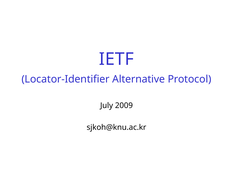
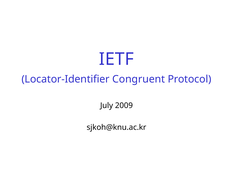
Alternative: Alternative -> Congruent
